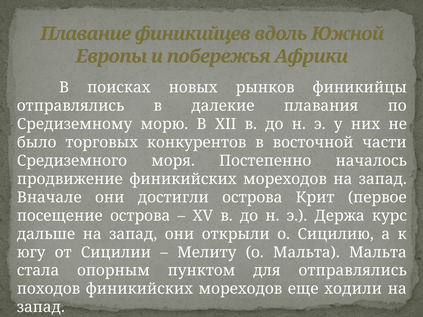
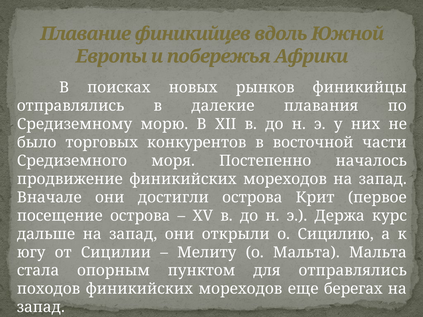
ходили: ходили -> берегах
